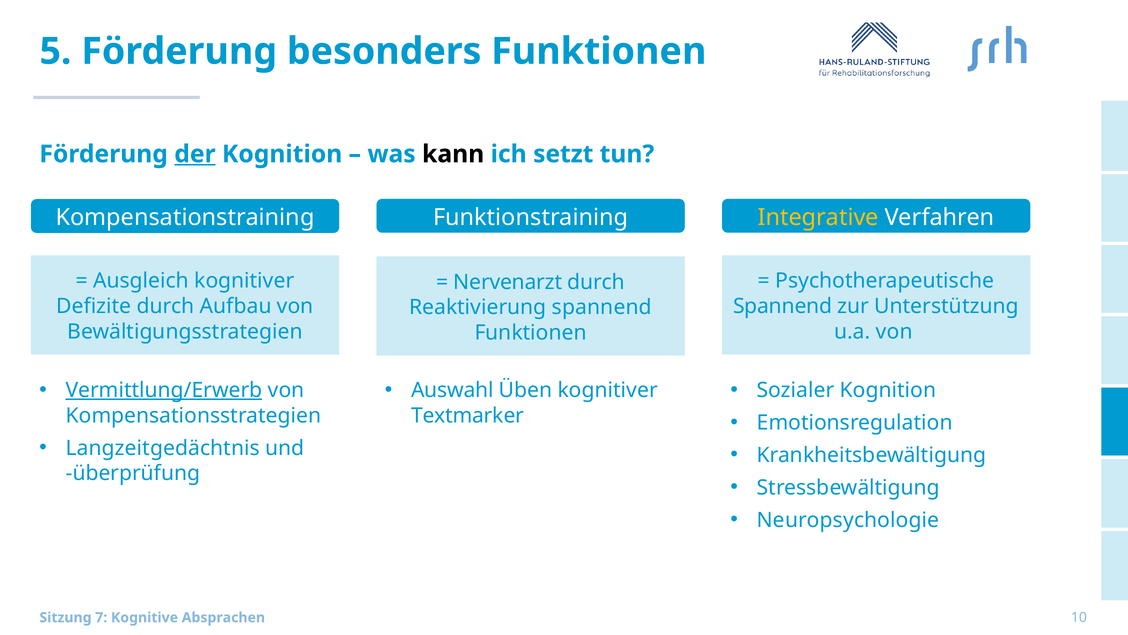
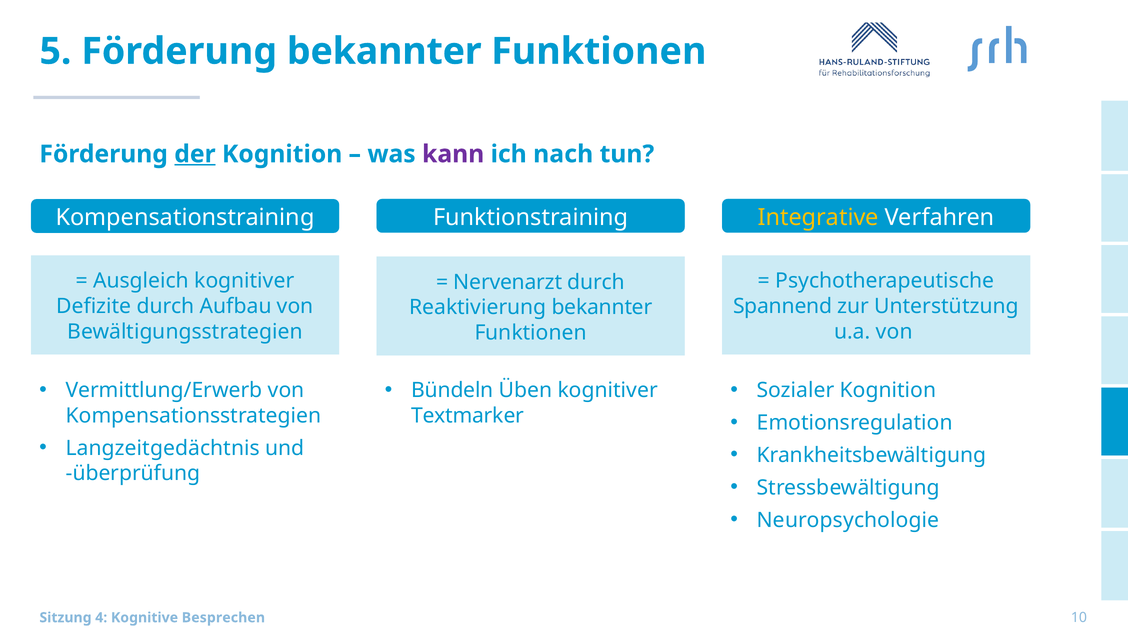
Förderung besonders: besonders -> bekannter
kann colour: black -> purple
setzt: setzt -> nach
Reaktivierung spannend: spannend -> bekannter
Vermittlung/Erwerb underline: present -> none
Auswahl: Auswahl -> Bündeln
7: 7 -> 4
Absprachen: Absprachen -> Besprechen
